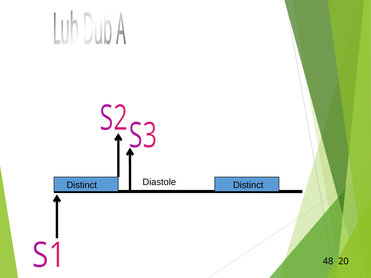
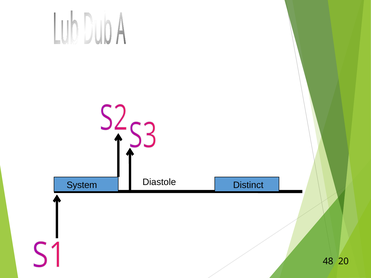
Distinct at (82, 185): Distinct -> System
